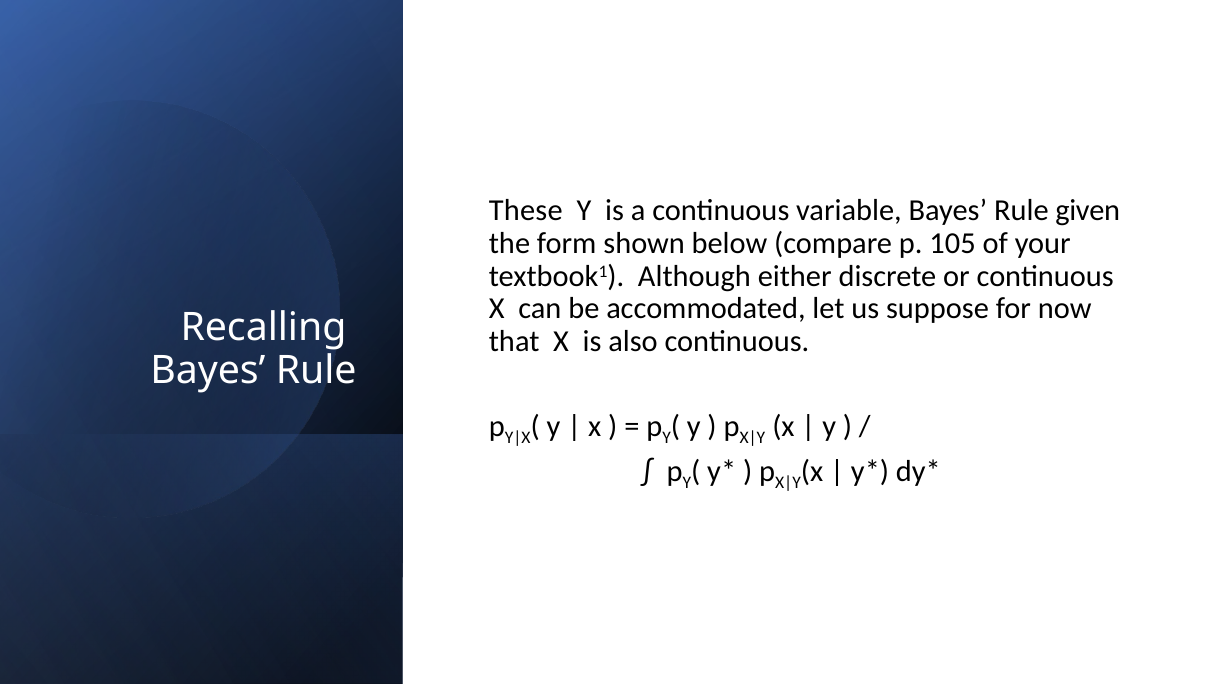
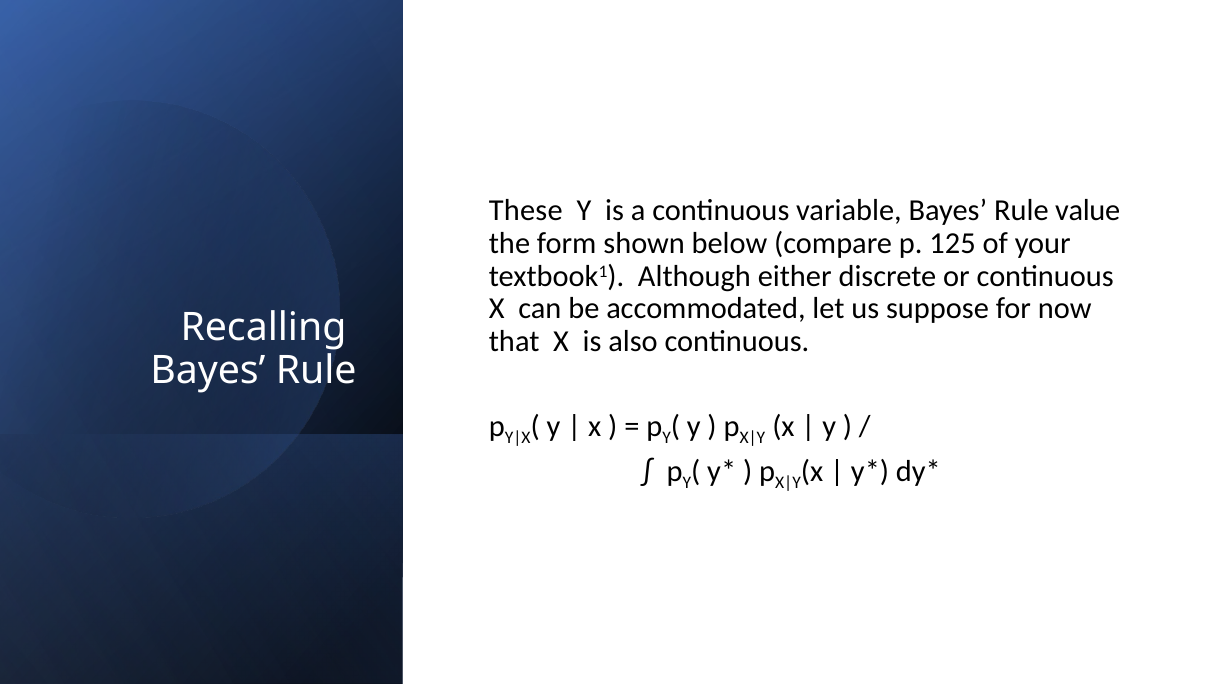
given: given -> value
105: 105 -> 125
